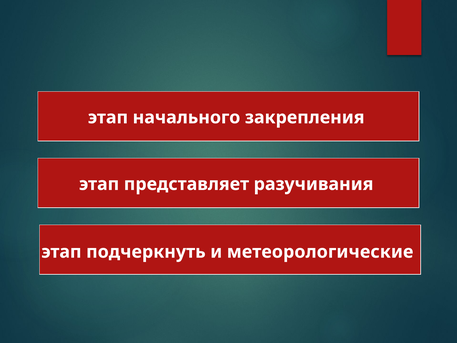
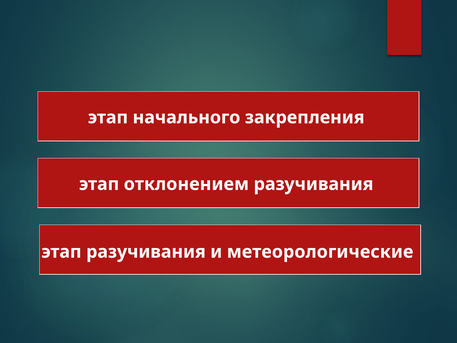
представляет: представляет -> отклонением
этап подчеркнуть: подчеркнуть -> разучивания
